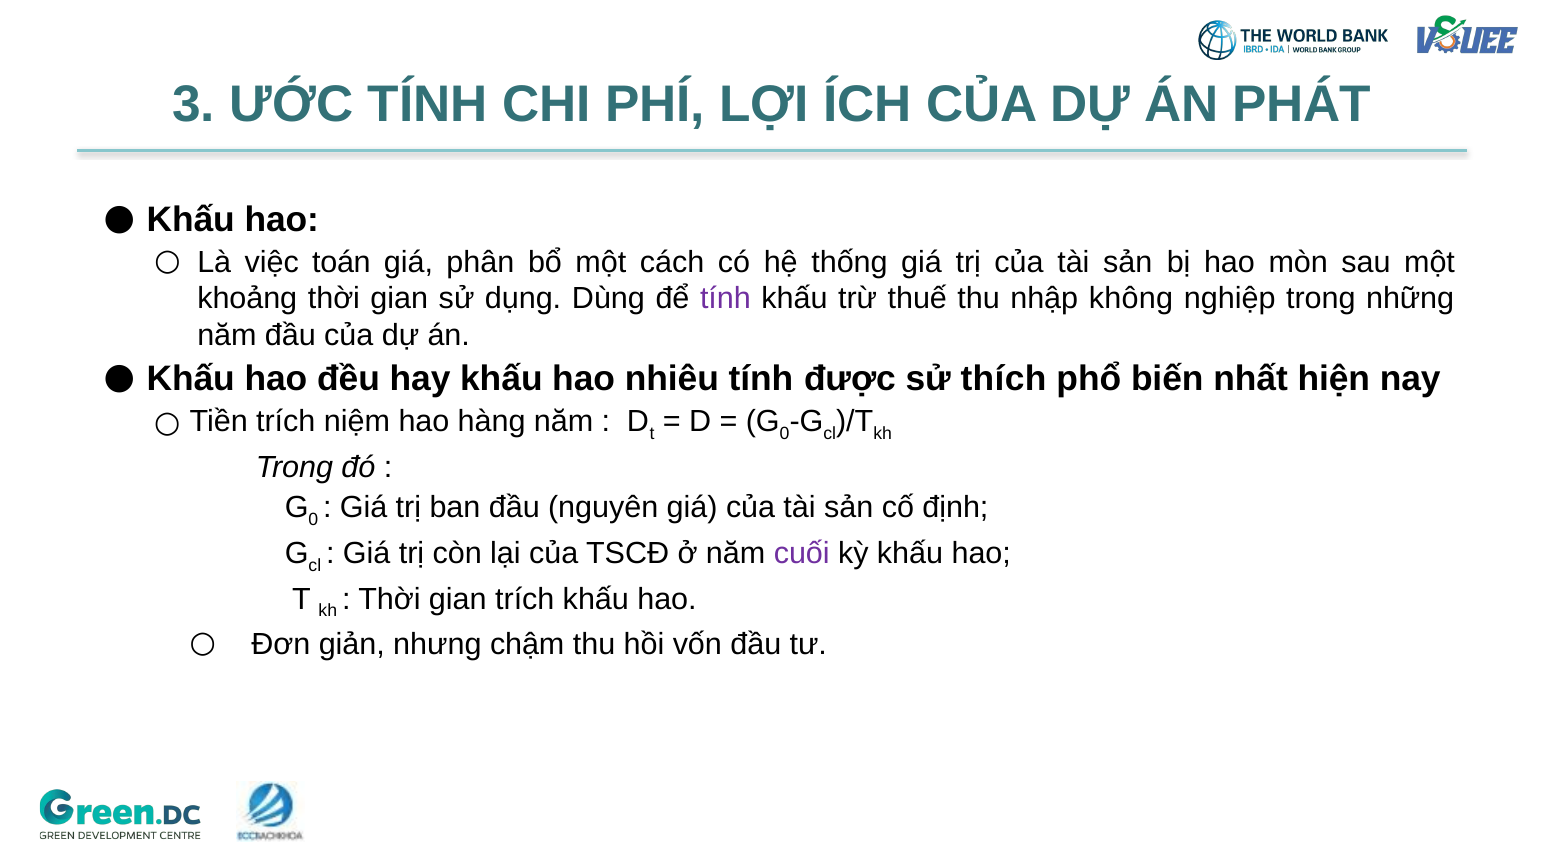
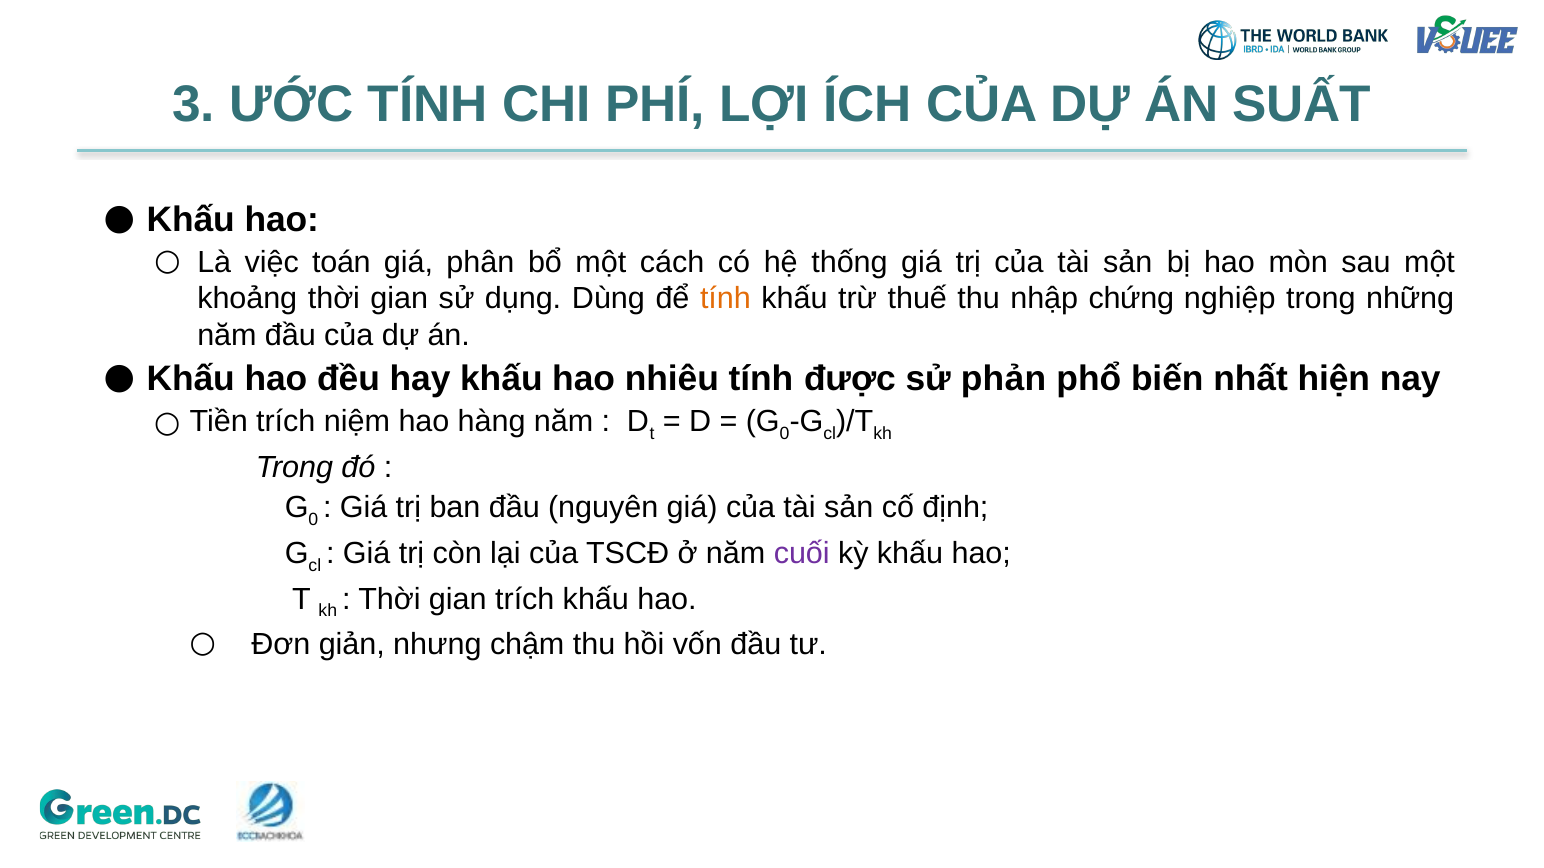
PHÁT: PHÁT -> SUẤT
tính at (725, 299) colour: purple -> orange
không: không -> chứng
thích: thích -> phản
